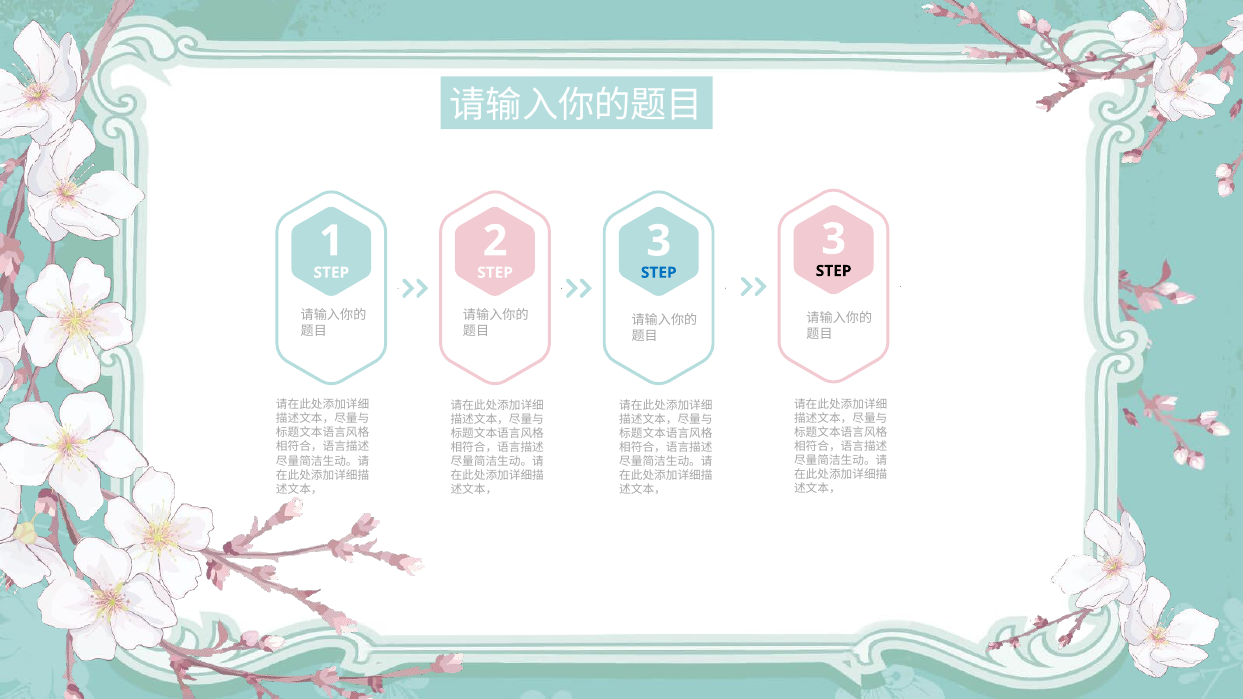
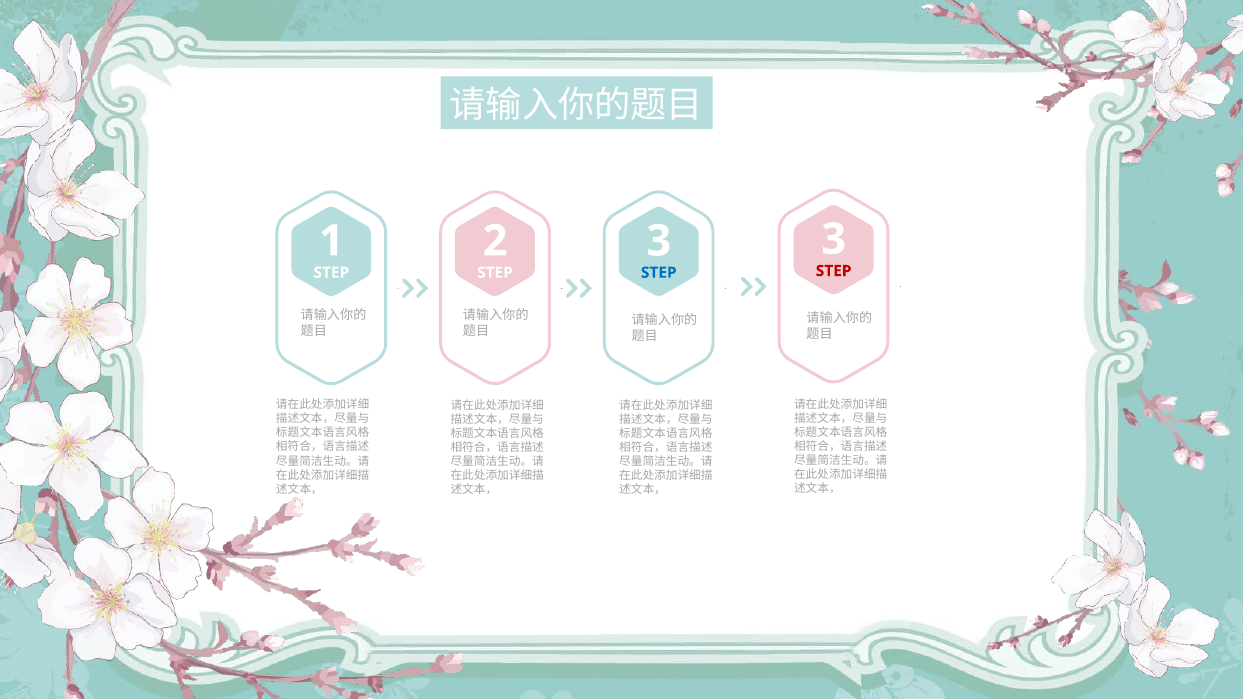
STEP at (834, 271) colour: black -> red
